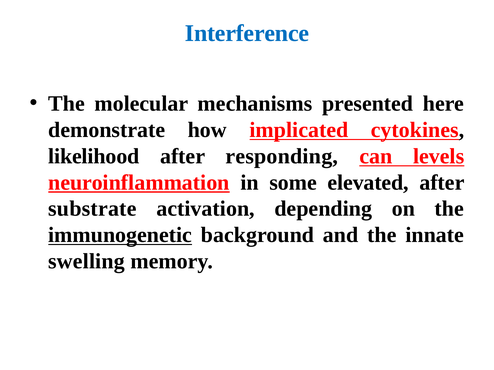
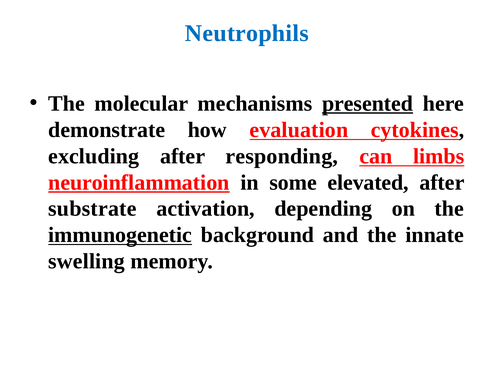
Interference: Interference -> Neutrophils
presented underline: none -> present
implicated: implicated -> evaluation
likelihood: likelihood -> excluding
levels: levels -> limbs
